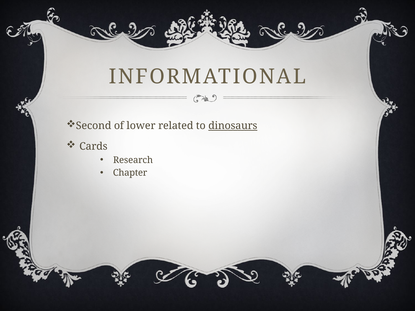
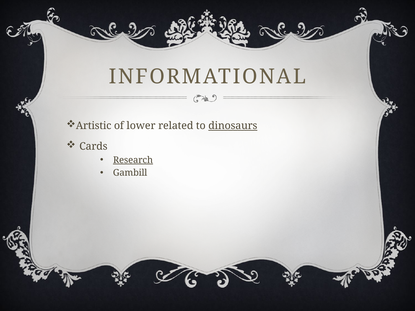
Second: Second -> Artistic
Research underline: none -> present
Chapter: Chapter -> Gambill
